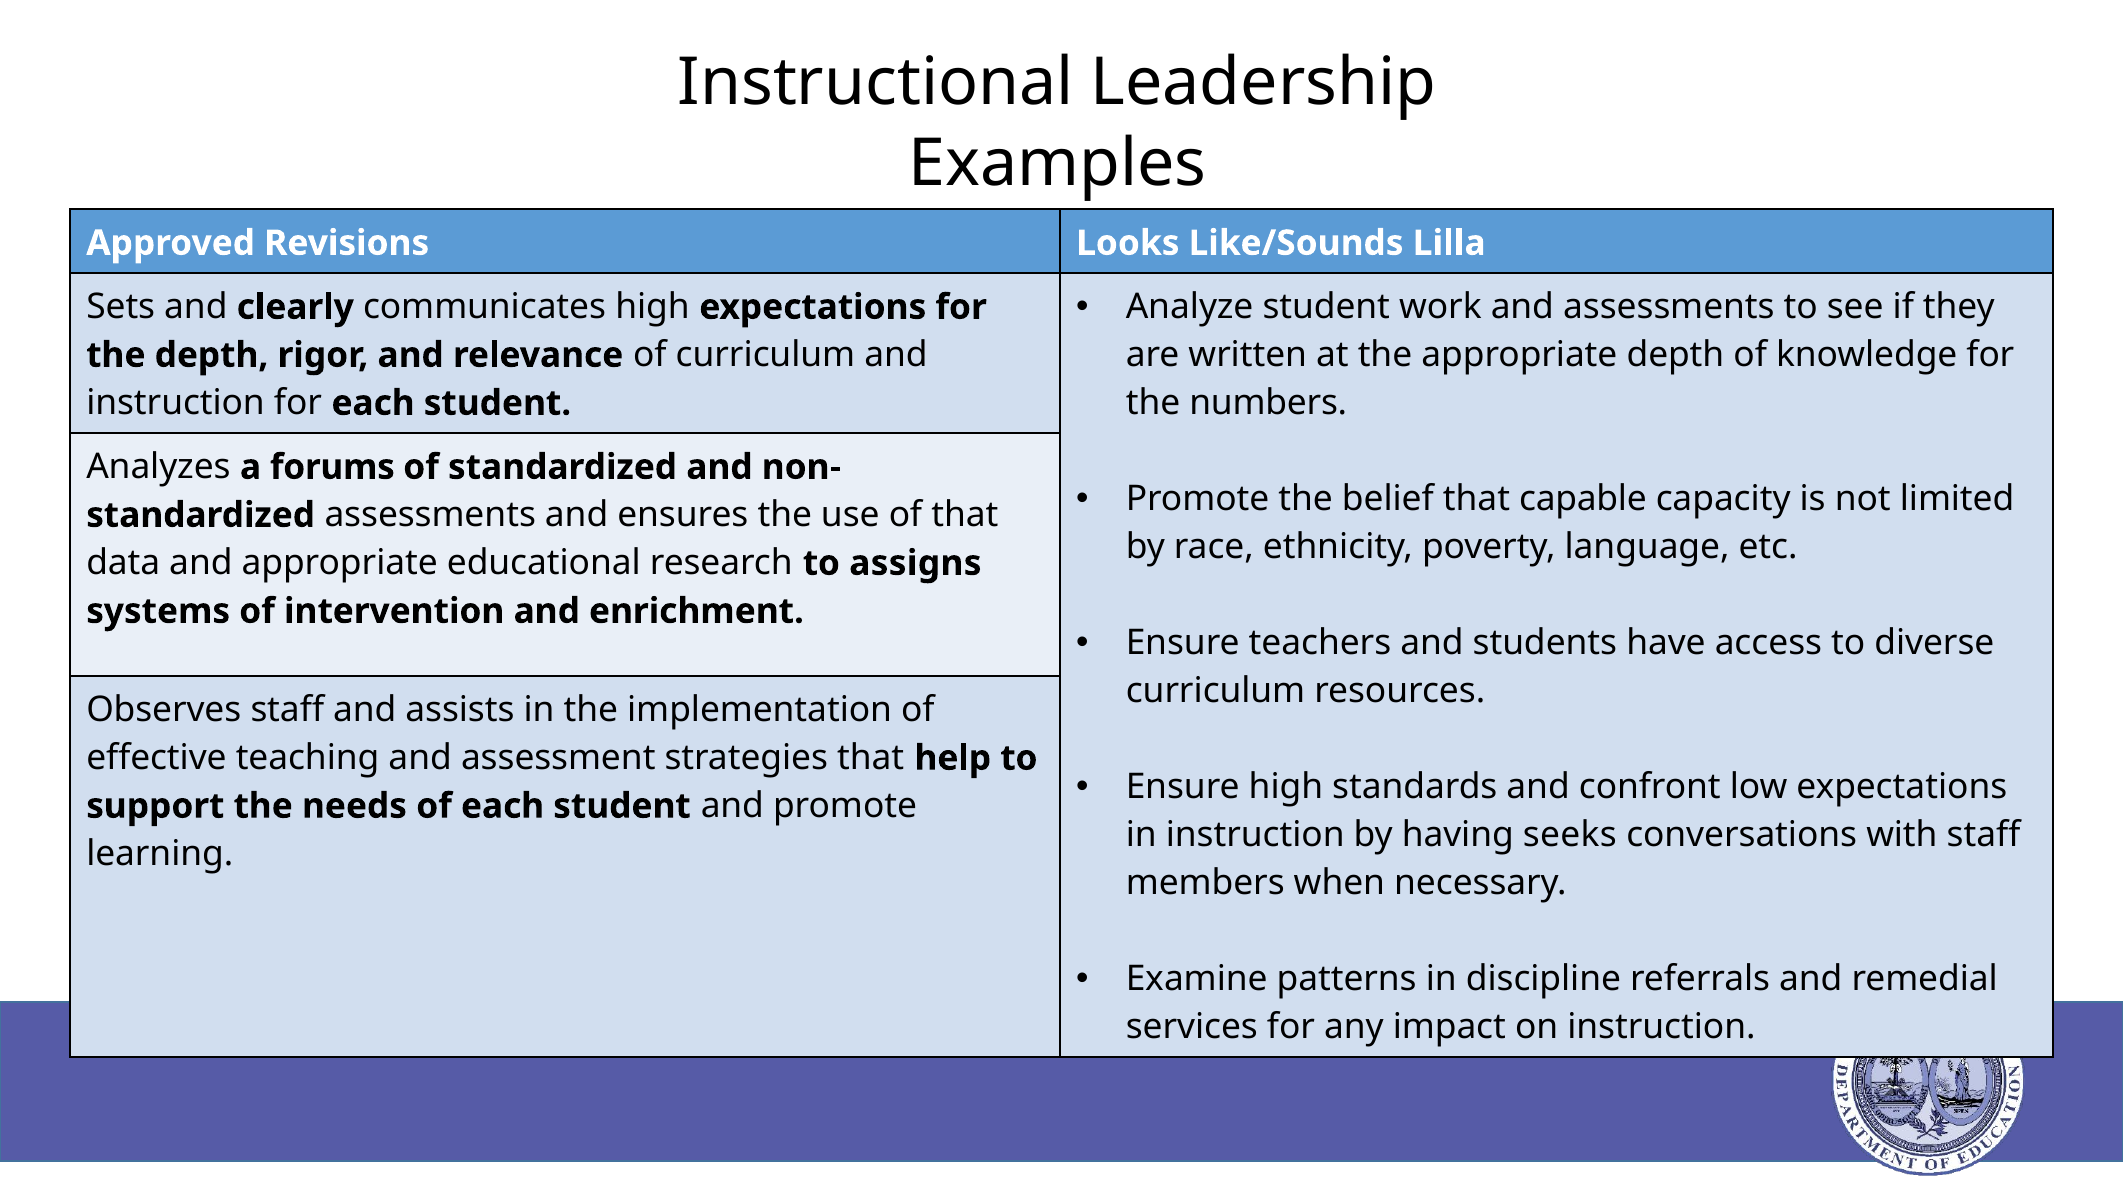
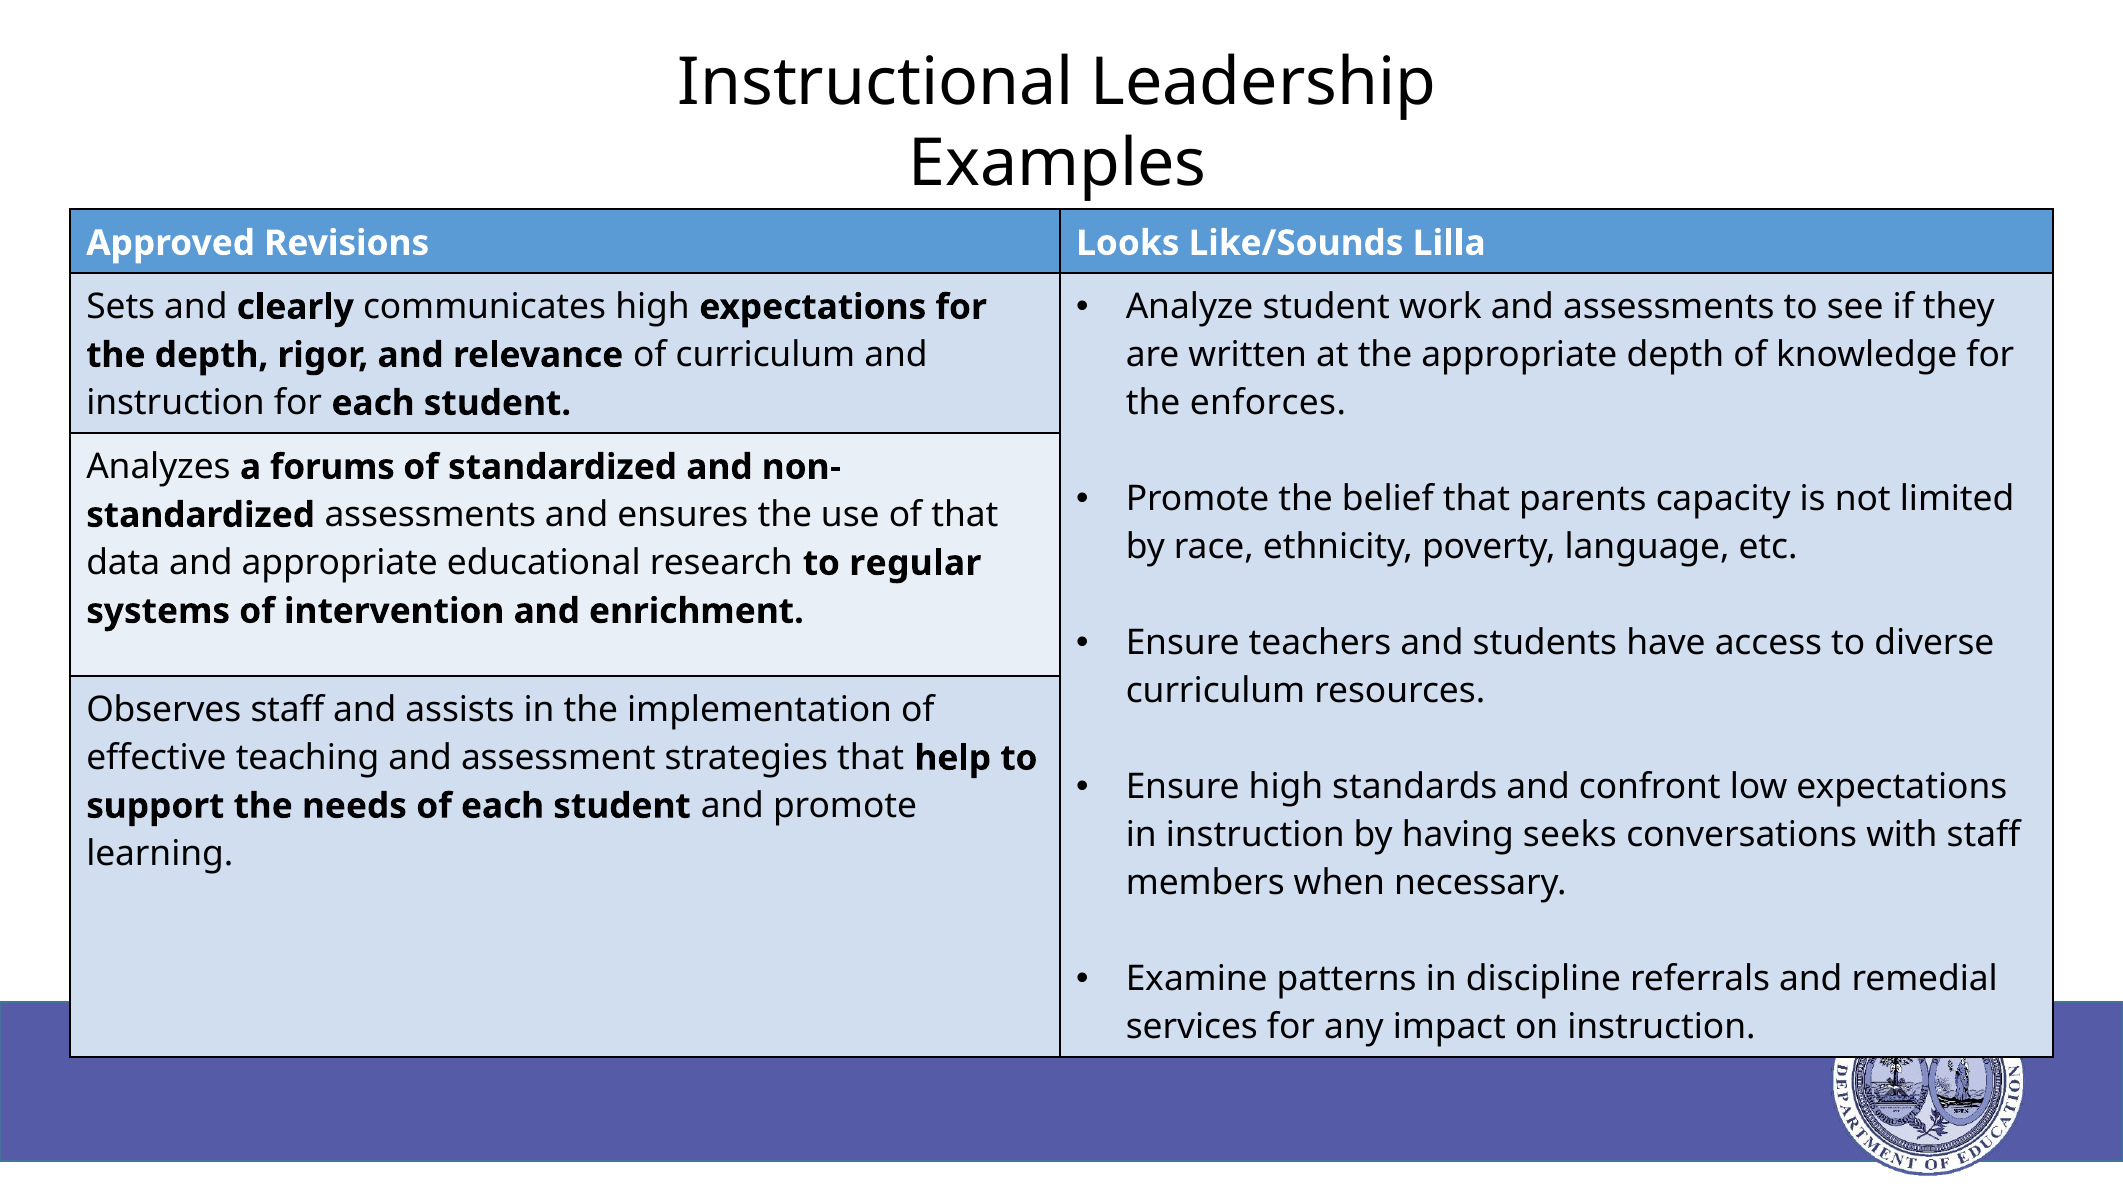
numbers: numbers -> enforces
capable: capable -> parents
assigns: assigns -> regular
